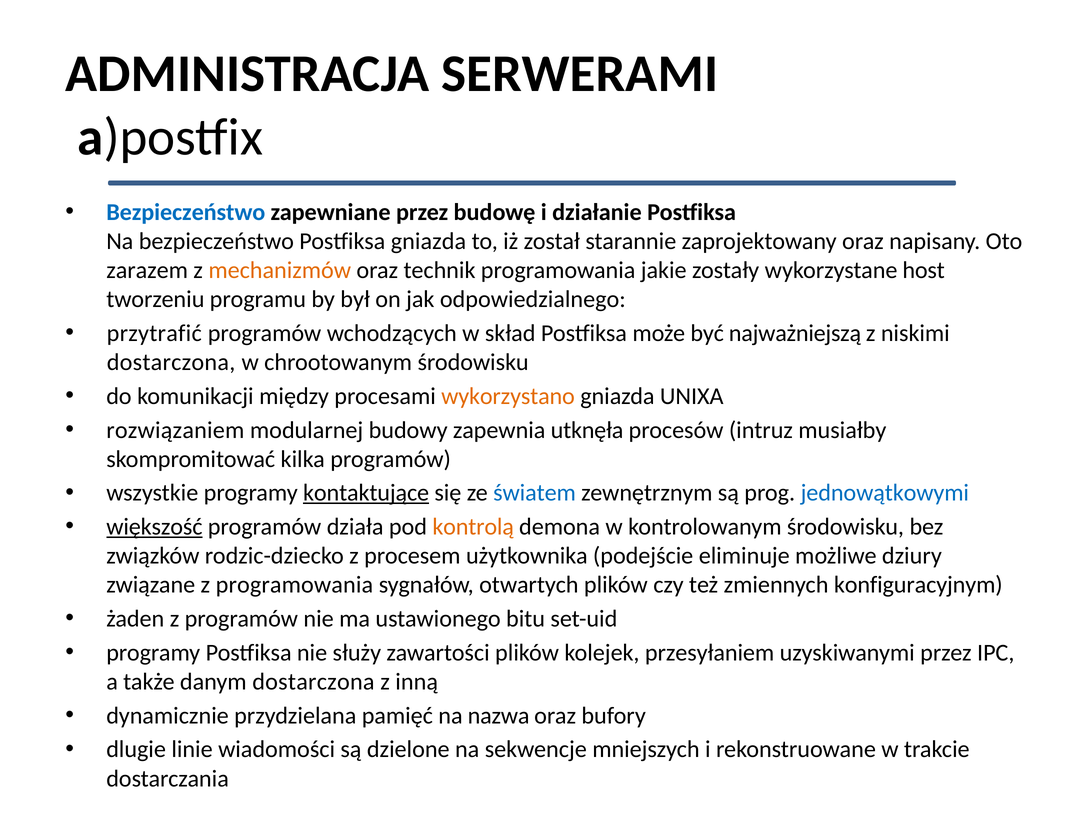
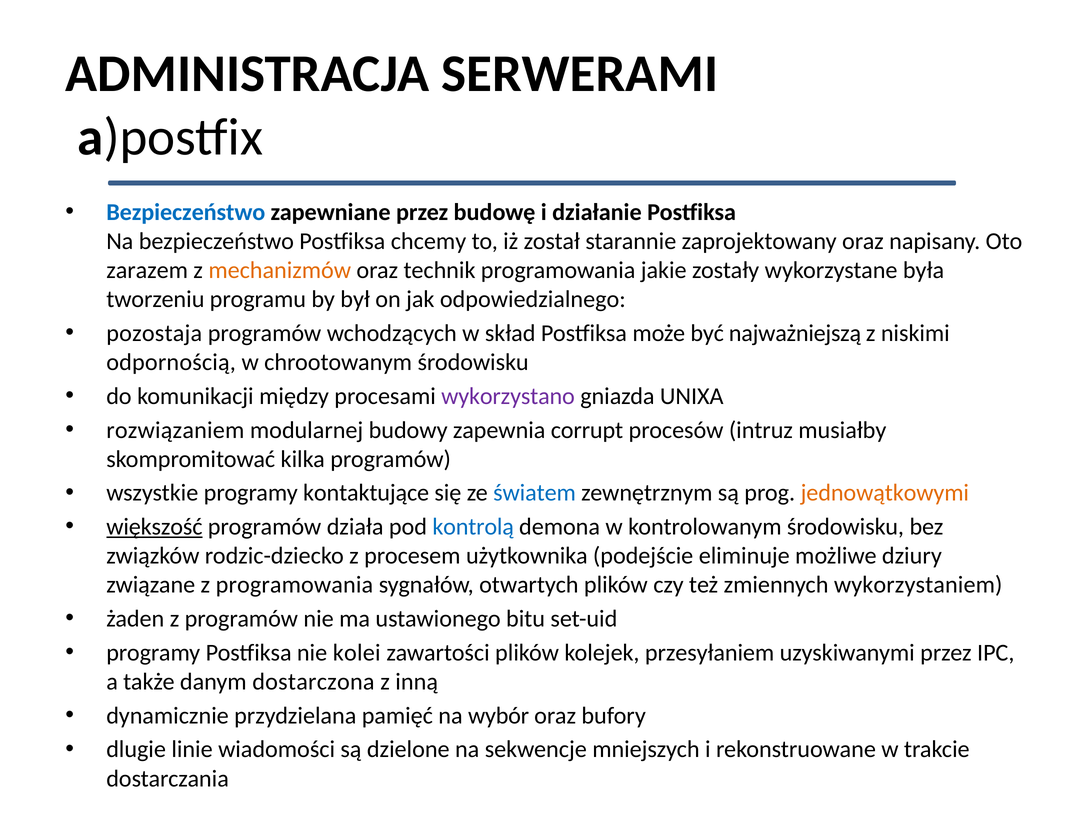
Postfiksa gniazda: gniazda -> chcemy
host: host -> była
przytrafić: przytrafić -> pozostaja
dostarczona at (171, 363): dostarczona -> odpornością
wykorzystano colour: orange -> purple
utknęła: utknęła -> corrupt
kontaktujące underline: present -> none
jednowątkowymi colour: blue -> orange
kontrolą colour: orange -> blue
konfiguracyjnym: konfiguracyjnym -> wykorzystaniem
służy: służy -> kolei
nazwa: nazwa -> wybór
